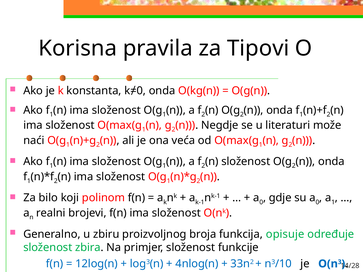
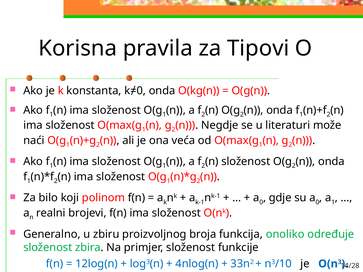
opisuje: opisuje -> onoliko
